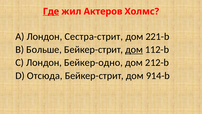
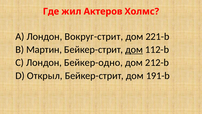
Где underline: present -> none
Сестра-стрит: Сестра-стрит -> Вокруг-стрит
Больше: Больше -> Мартин
Отсюда: Отсюда -> Открыл
914-b: 914-b -> 191-b
